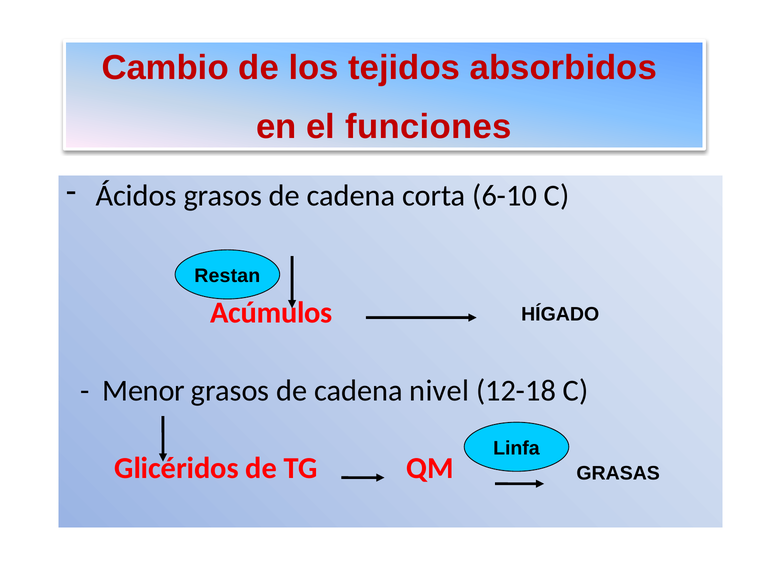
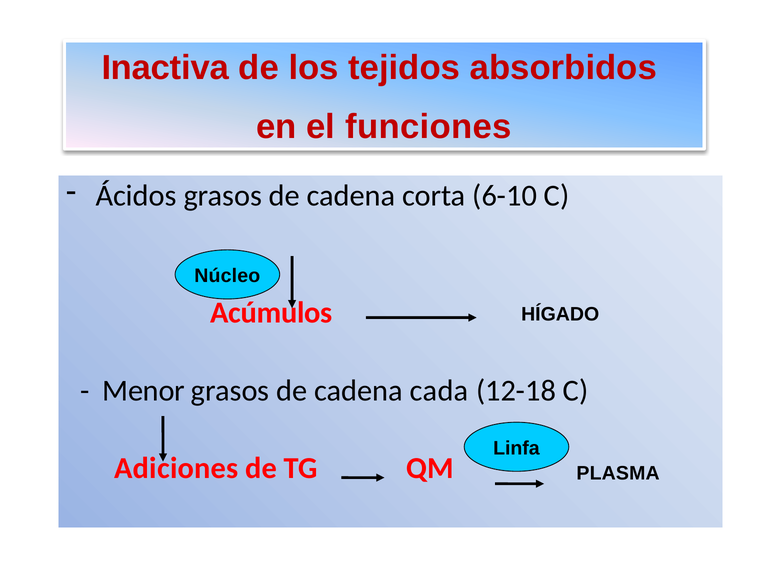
Cambio: Cambio -> Inactiva
Restan: Restan -> Núcleo
nivel: nivel -> cada
Glicéridos: Glicéridos -> Adiciones
GRASAS: GRASAS -> PLASMA
